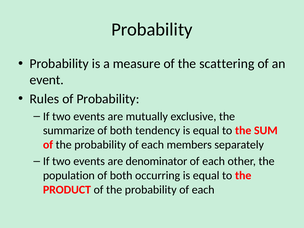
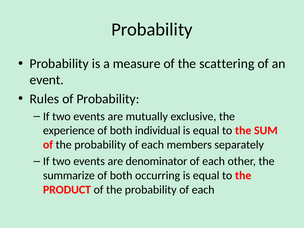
summarize: summarize -> experience
tendency: tendency -> individual
population: population -> summarize
